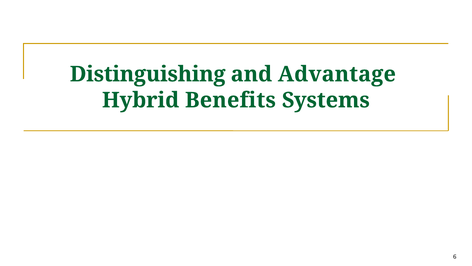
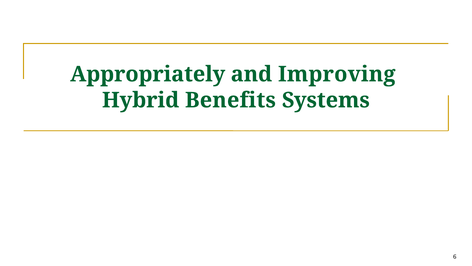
Distinguishing: Distinguishing -> Appropriately
Advantage: Advantage -> Improving
